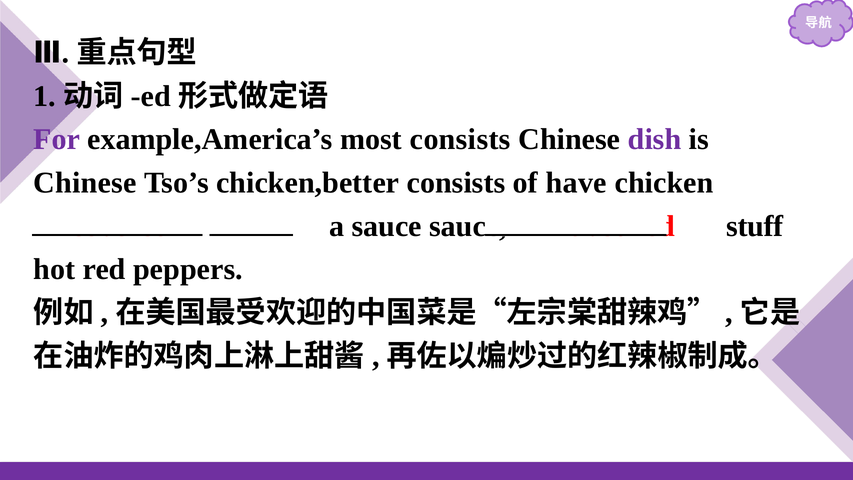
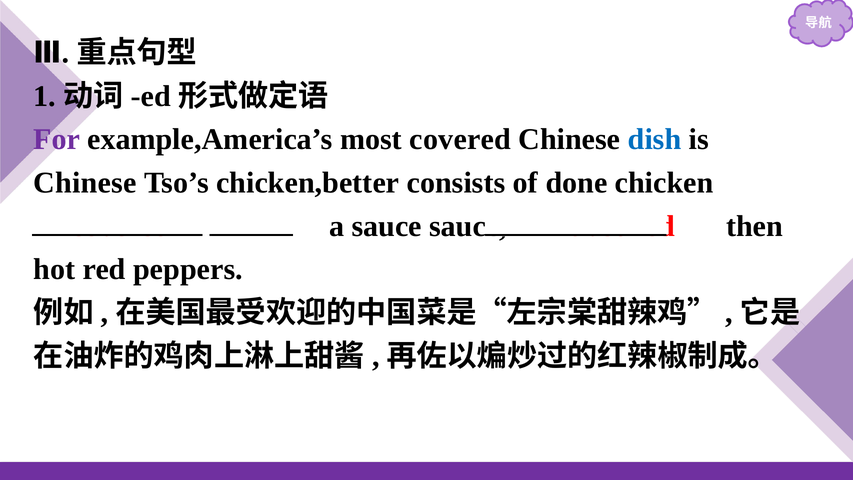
most consists: consists -> covered
dish colour: purple -> blue
have: have -> done
stuff: stuff -> then
